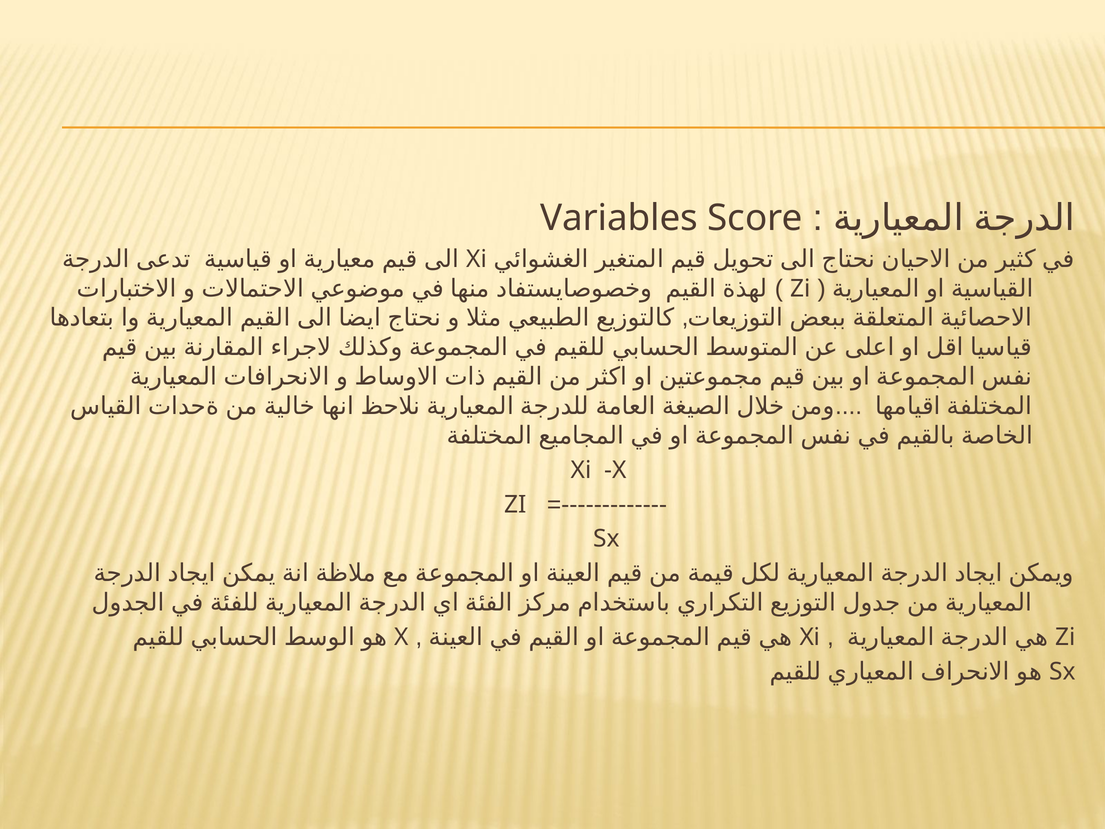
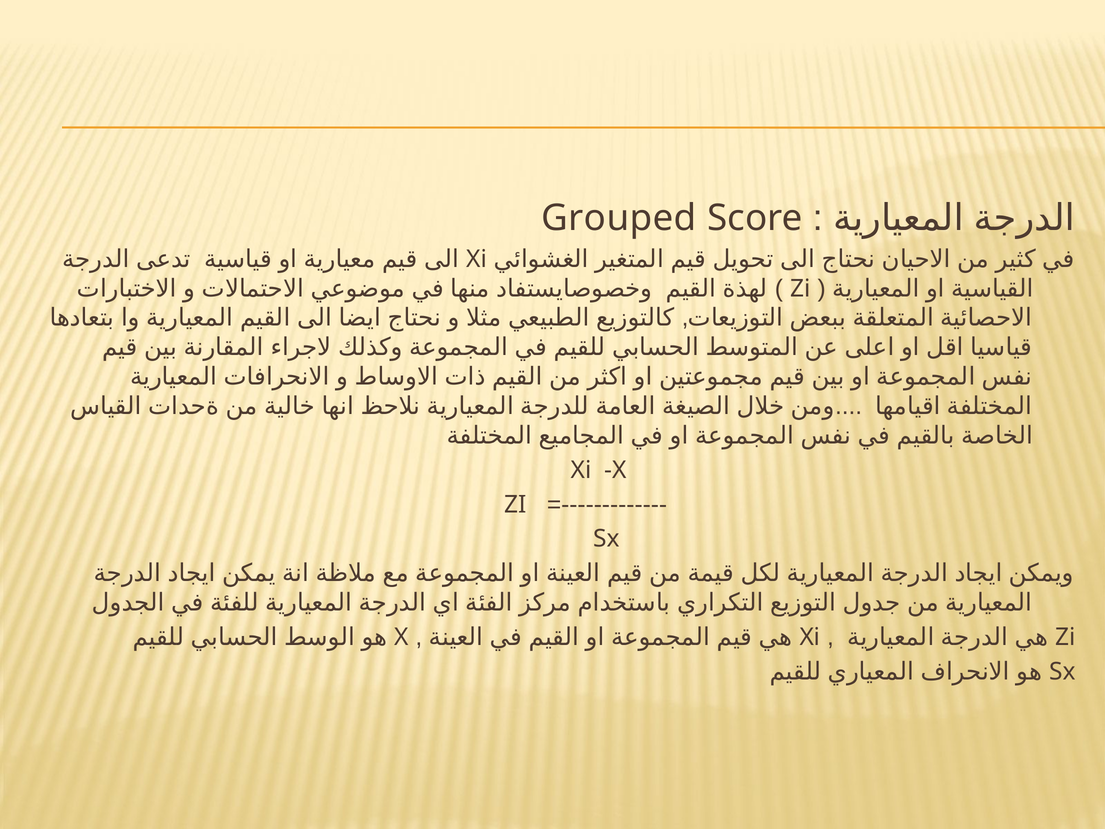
Variables: Variables -> Grouped
